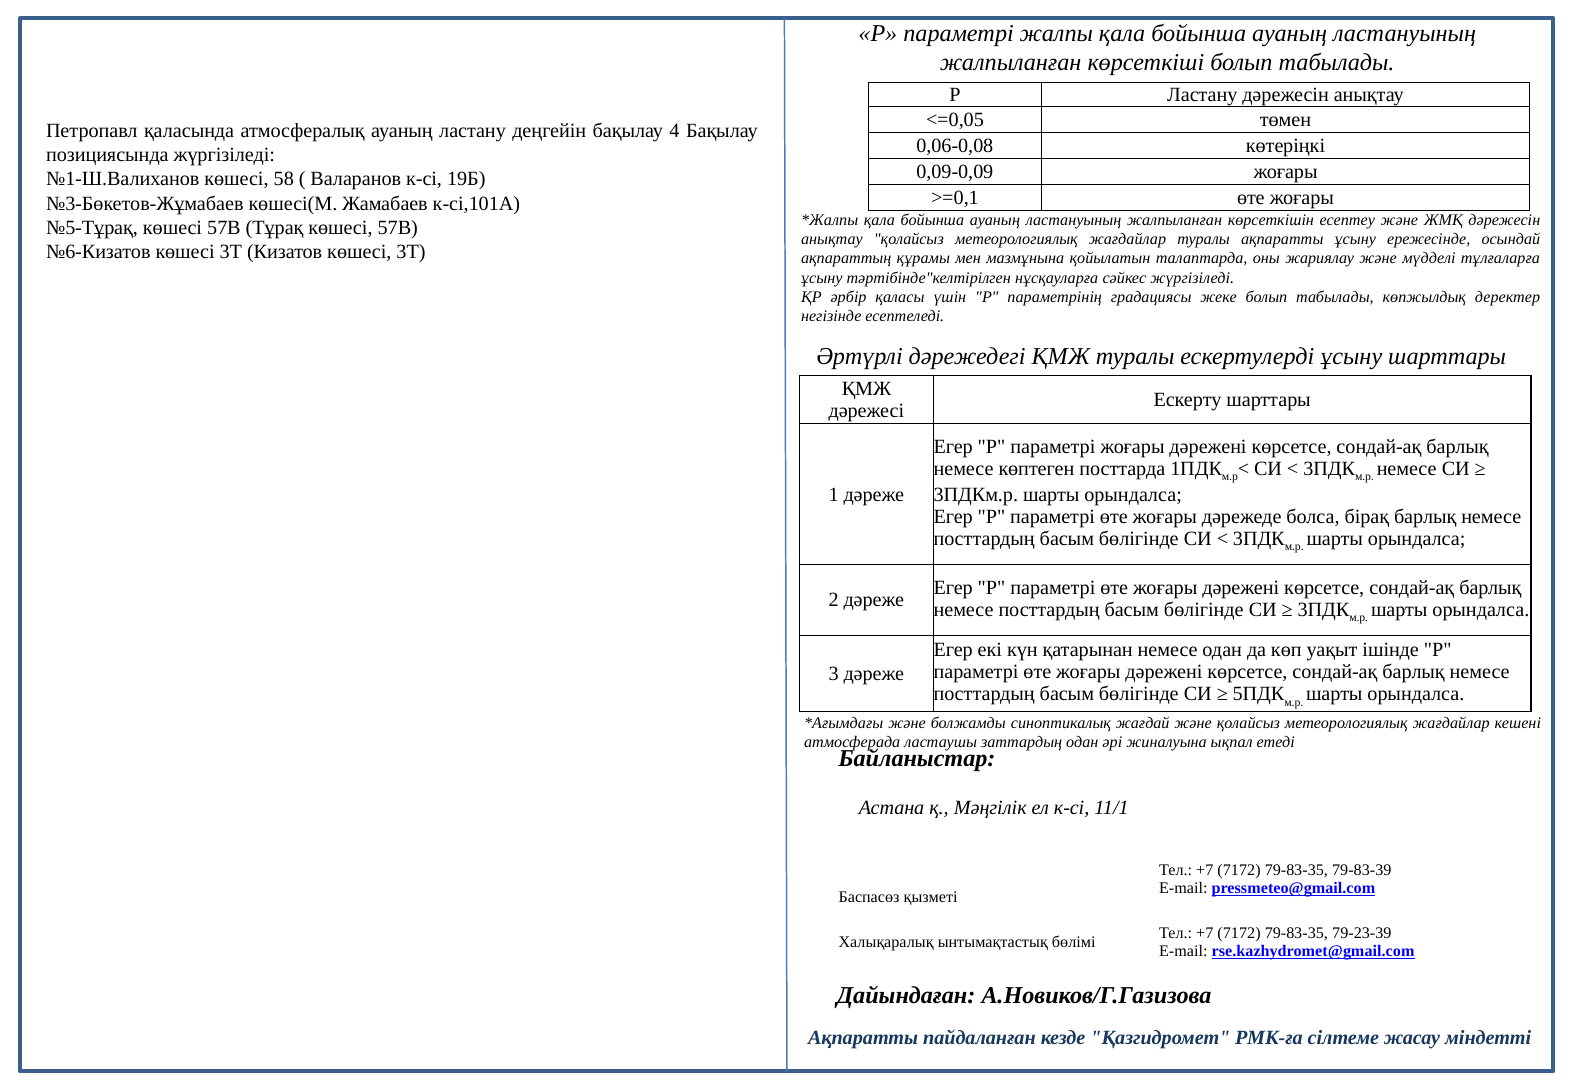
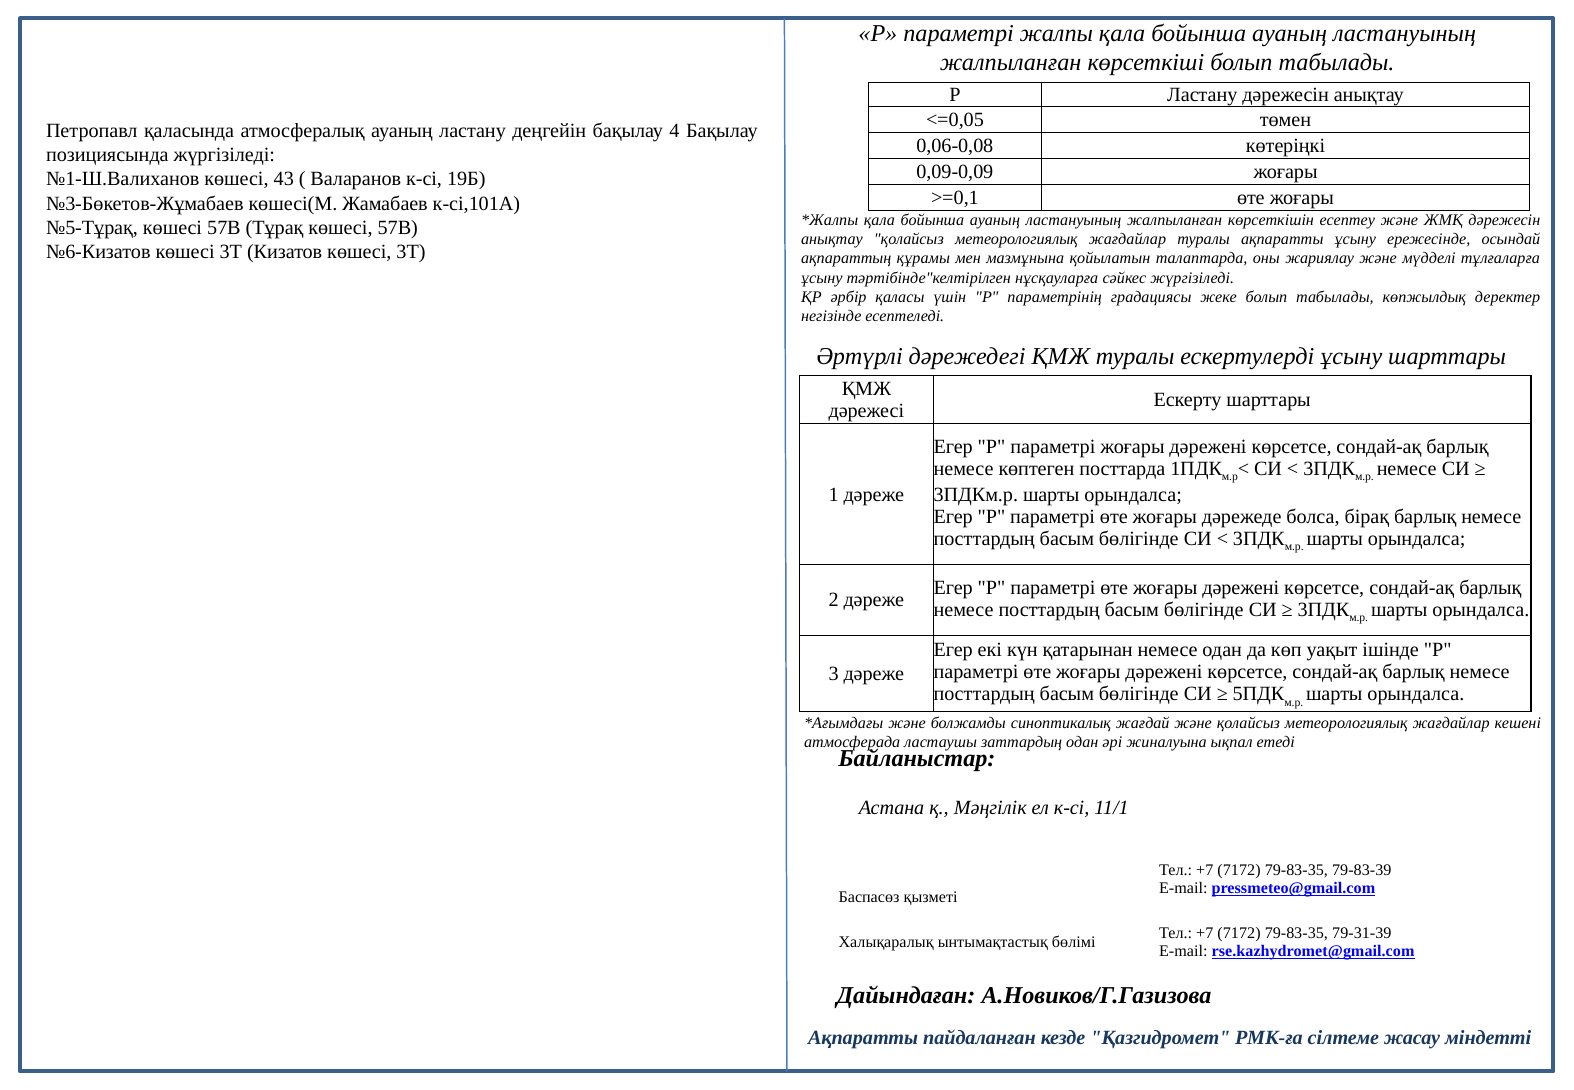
58: 58 -> 43
79-23-39: 79-23-39 -> 79-31-39
